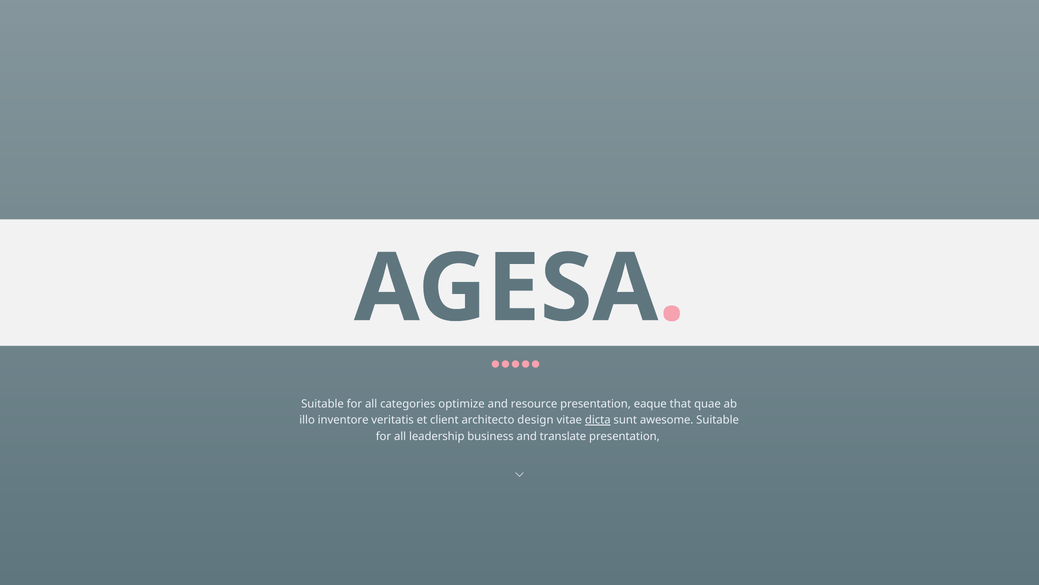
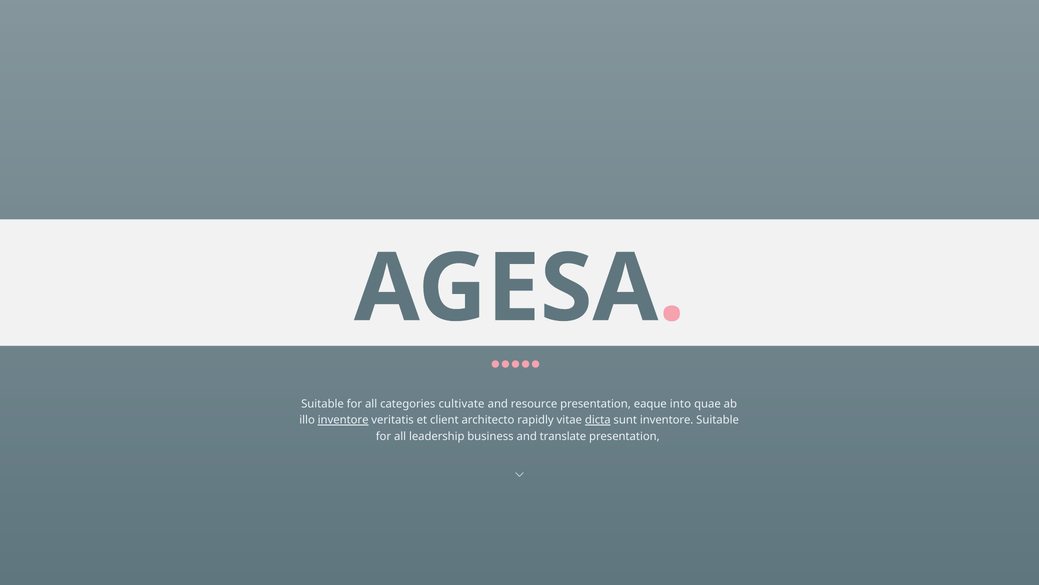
optimize: optimize -> cultivate
that: that -> into
inventore at (343, 420) underline: none -> present
design: design -> rapidly
sunt awesome: awesome -> inventore
